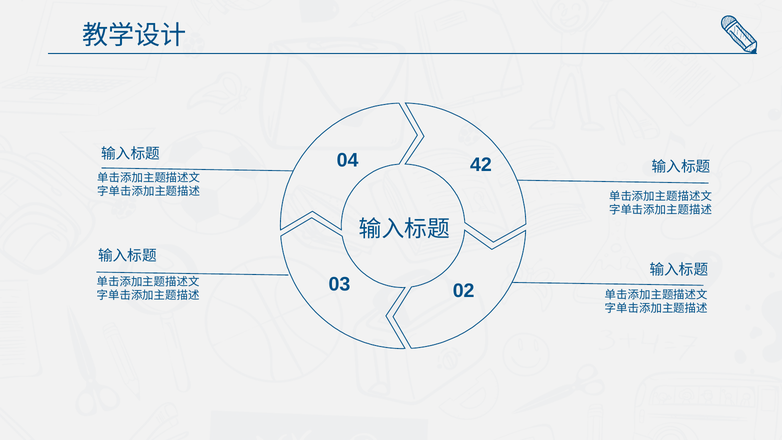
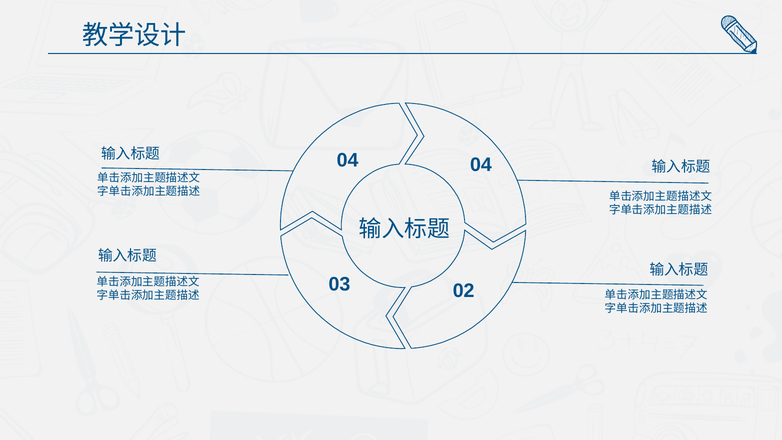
04 42: 42 -> 04
